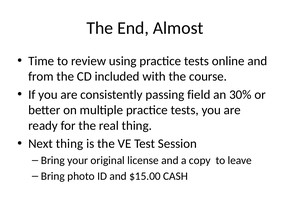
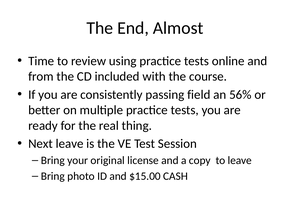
30%: 30% -> 56%
Next thing: thing -> leave
